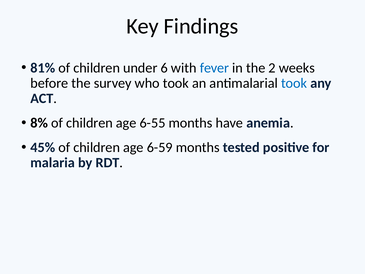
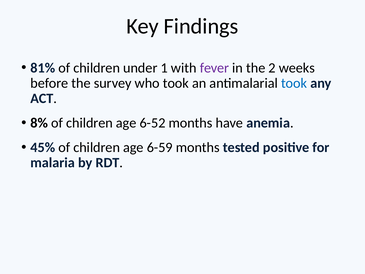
6: 6 -> 1
fever colour: blue -> purple
6-55: 6-55 -> 6-52
